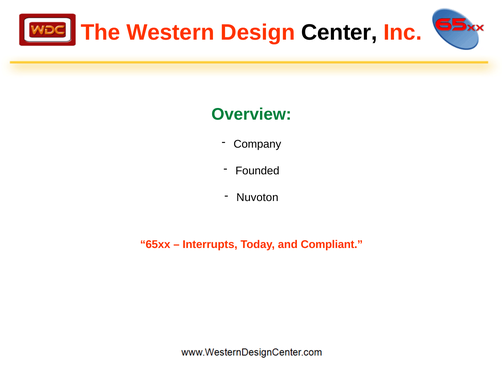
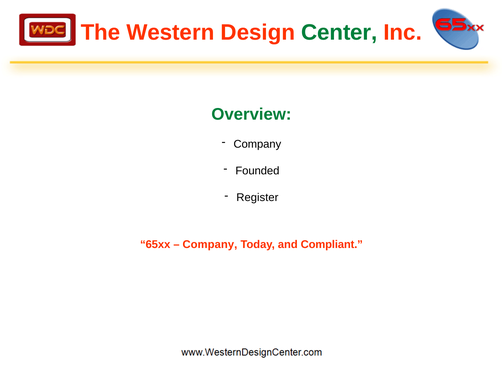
Center colour: black -> green
Nuvoton: Nuvoton -> Register
Interrupts at (210, 245): Interrupts -> Company
